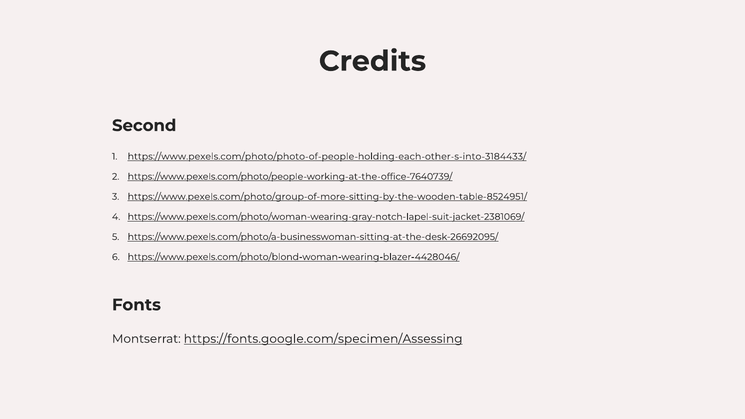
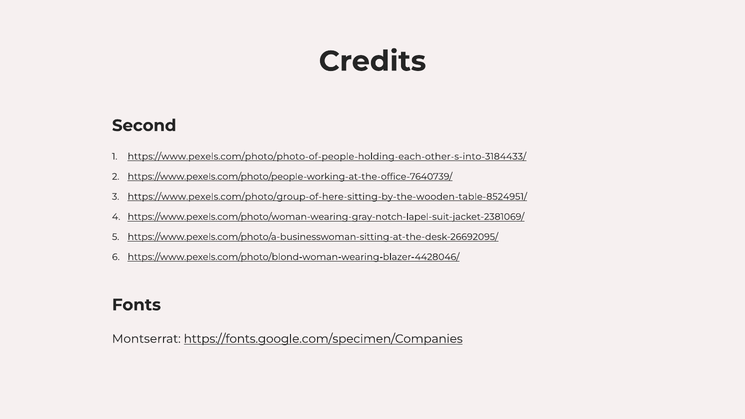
https://www.pexels.com/photo/group-of-more-sitting-by-the-wooden-table-8524951/: https://www.pexels.com/photo/group-of-more-sitting-by-the-wooden-table-8524951/ -> https://www.pexels.com/photo/group-of-here-sitting-by-the-wooden-table-8524951/
https://fonts.google.com/specimen/Assessing: https://fonts.google.com/specimen/Assessing -> https://fonts.google.com/specimen/Companies
